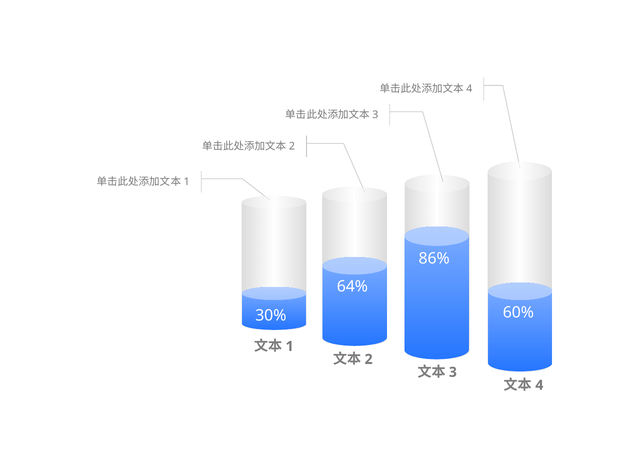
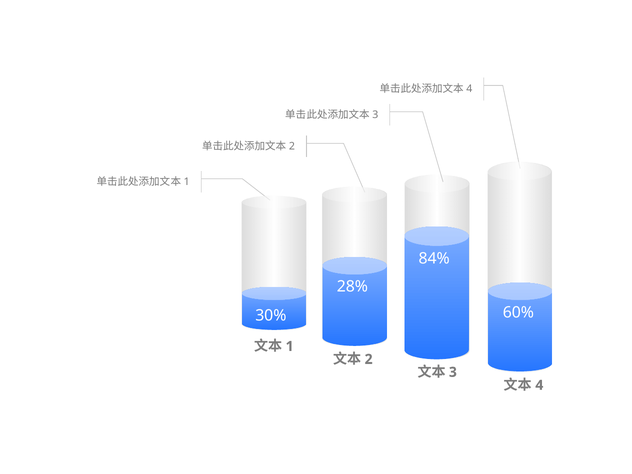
86%: 86% -> 84%
64%: 64% -> 28%
